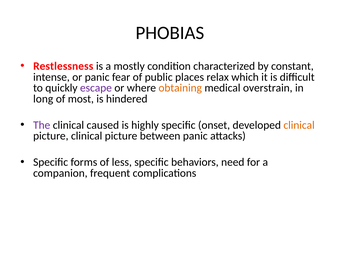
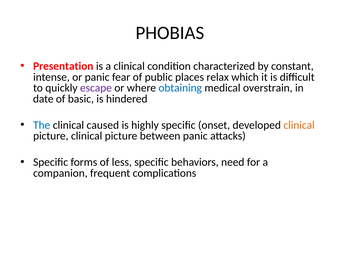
Restlessness: Restlessness -> Presentation
a mostly: mostly -> clinical
obtaining colour: orange -> blue
long: long -> date
most: most -> basic
The colour: purple -> blue
